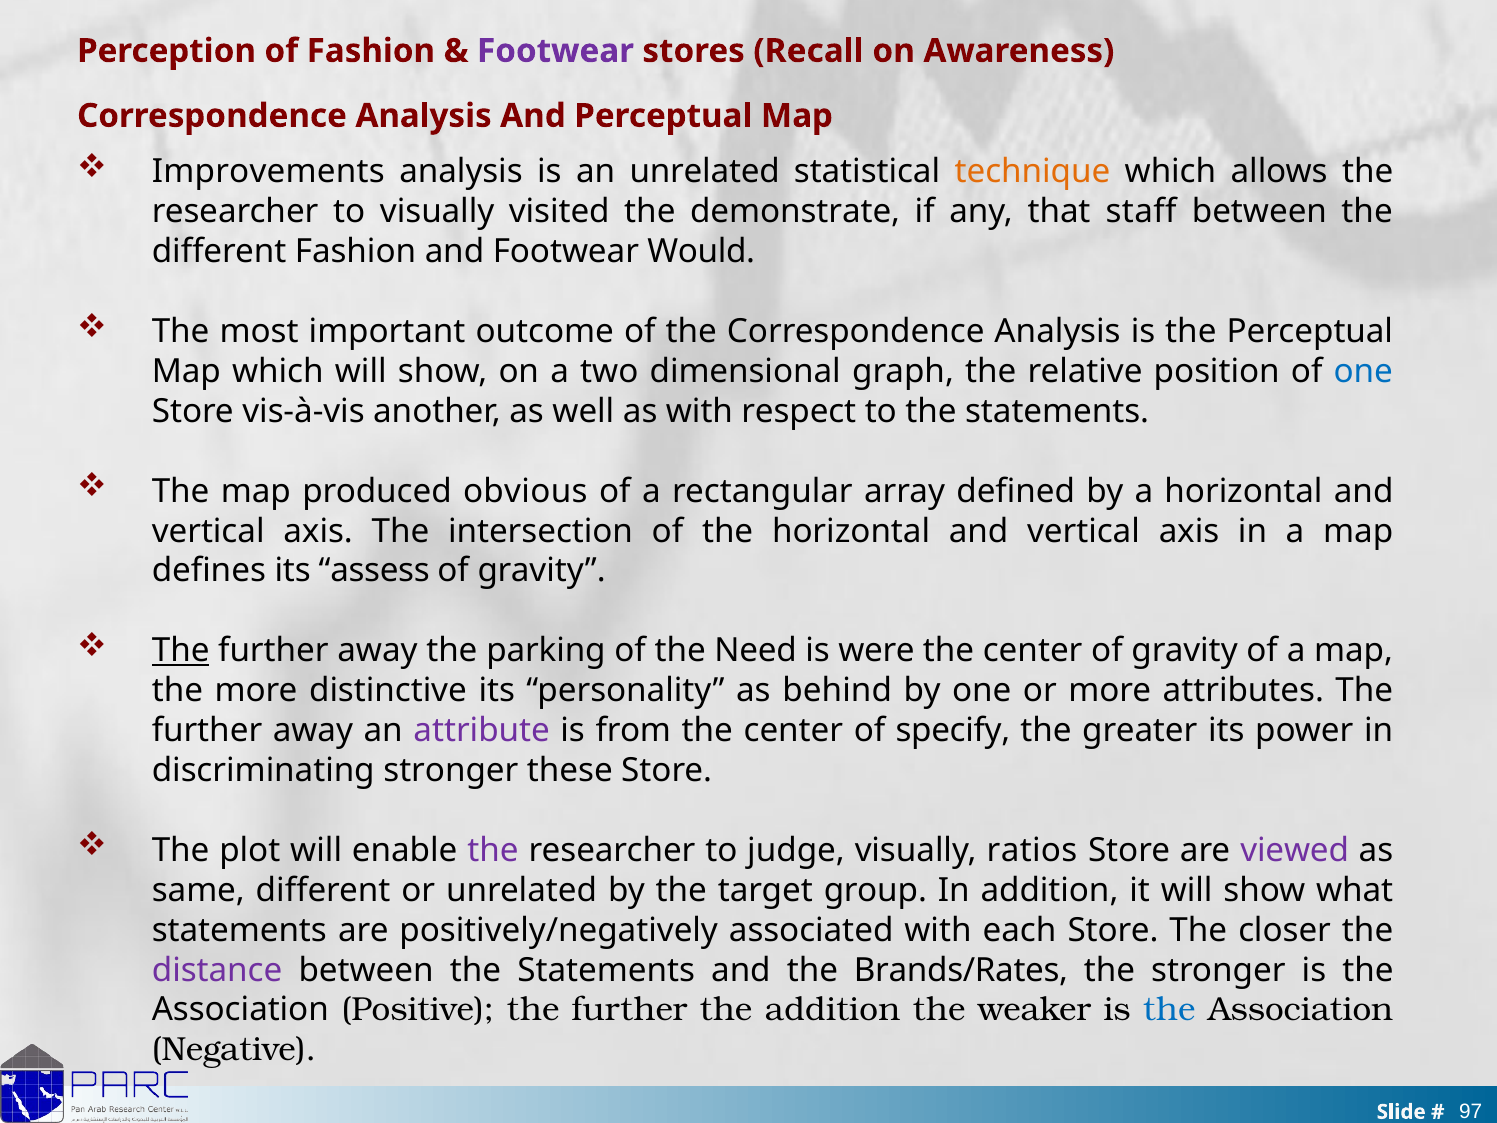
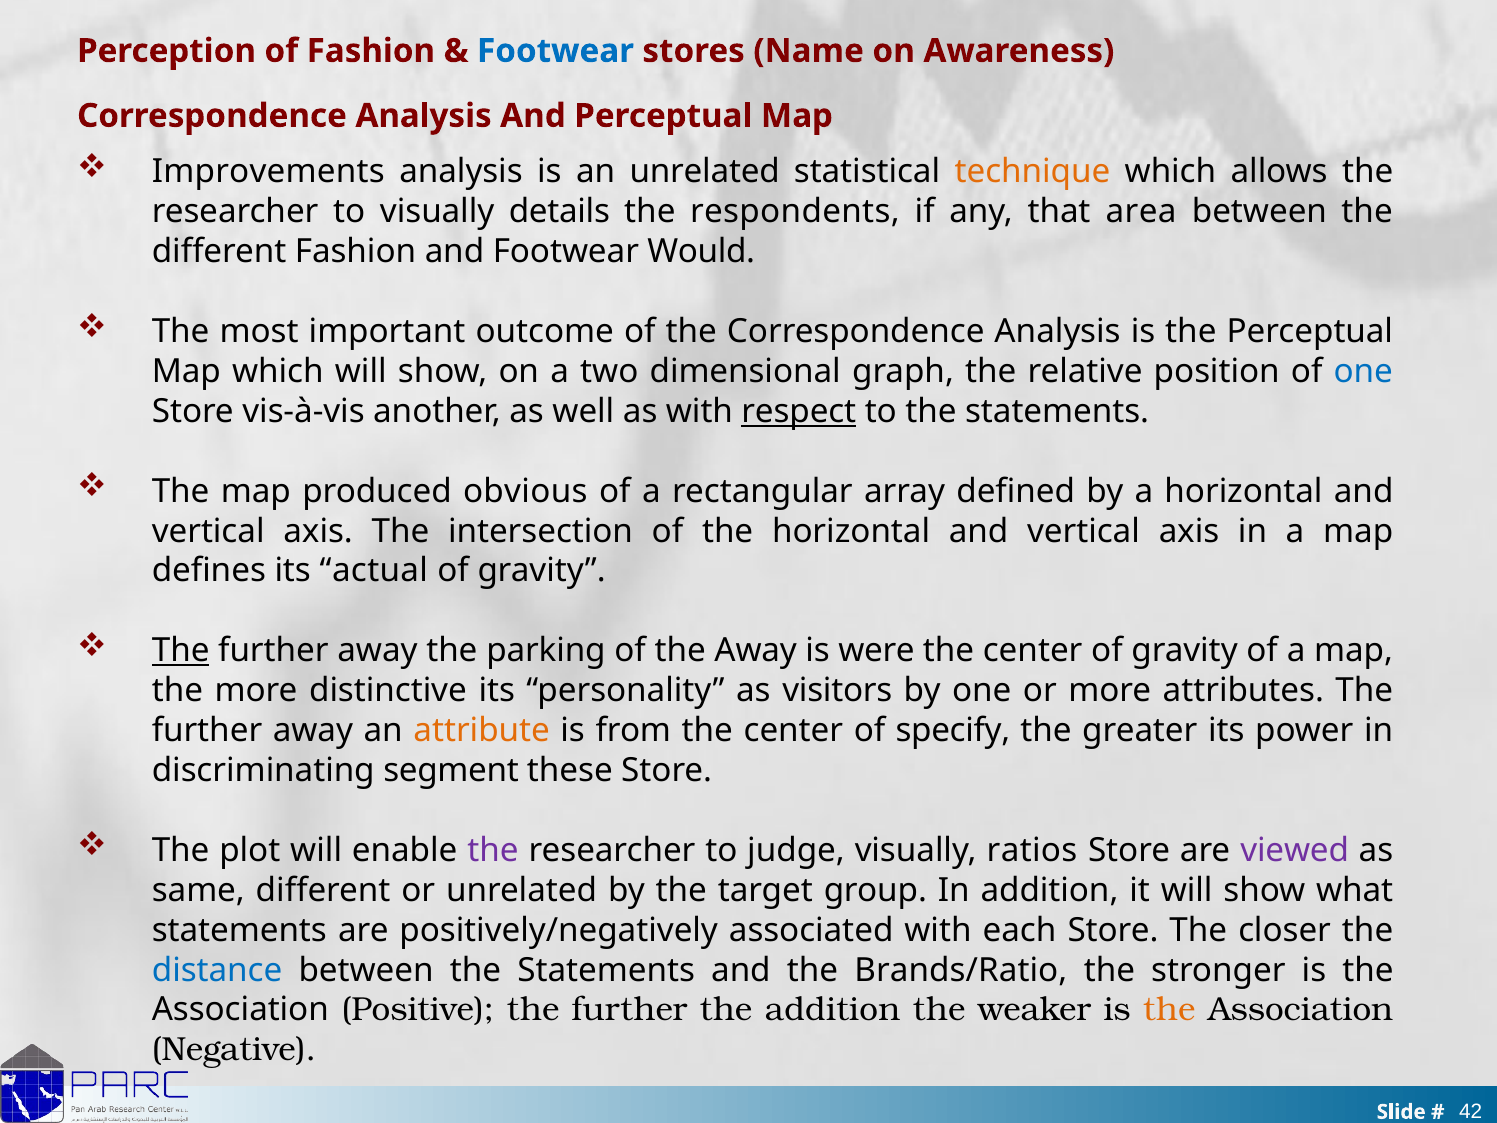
Footwear at (555, 51) colour: purple -> blue
Recall: Recall -> Name
visited: visited -> details
demonstrate: demonstrate -> respondents
staff: staff -> area
respect underline: none -> present
assess: assess -> actual
the Need: Need -> Away
behind: behind -> visitors
attribute colour: purple -> orange
discriminating stronger: stronger -> segment
distance colour: purple -> blue
Brands/Rates: Brands/Rates -> Brands/Ratio
the at (1169, 1010) colour: blue -> orange
97: 97 -> 42
